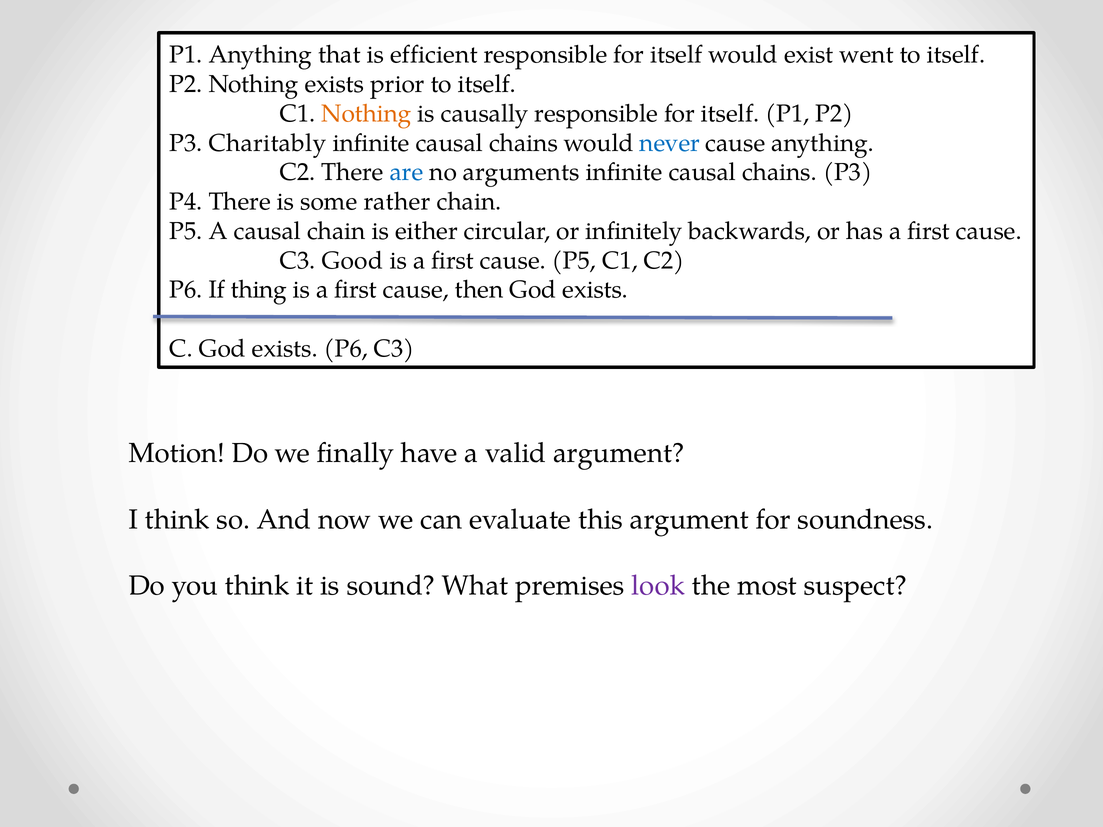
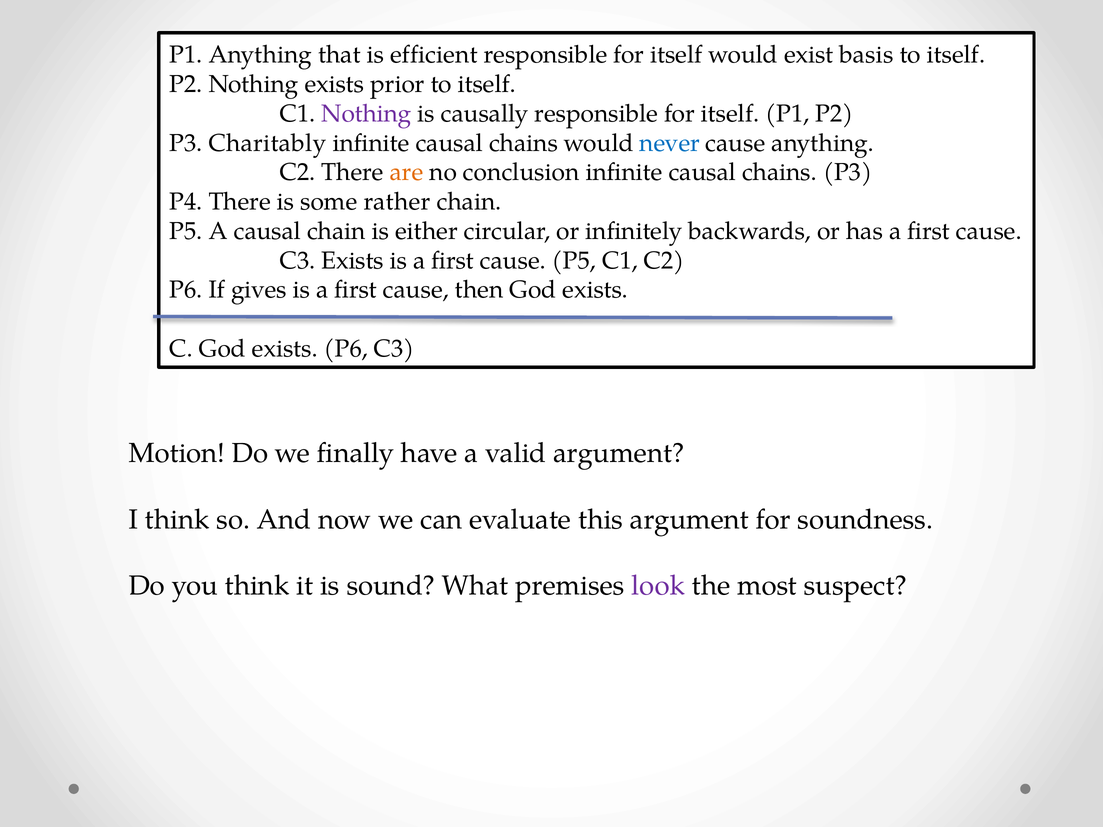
went: went -> basis
Nothing at (366, 114) colour: orange -> purple
are colour: blue -> orange
arguments: arguments -> conclusion
C3 Good: Good -> Exists
thing: thing -> gives
